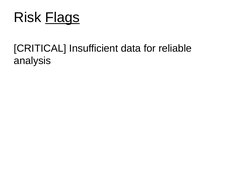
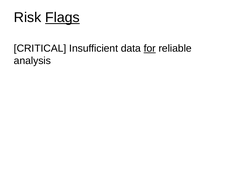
for underline: none -> present
